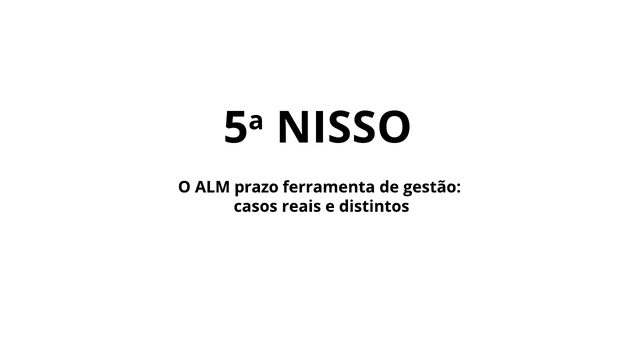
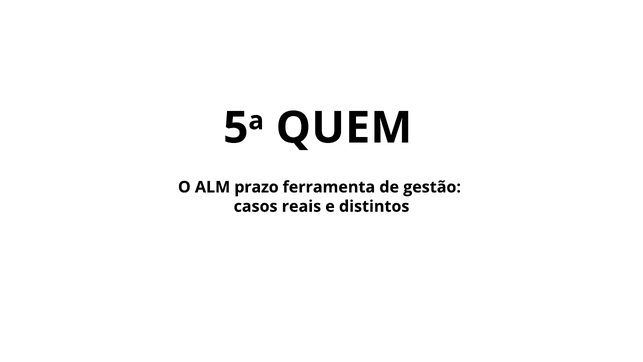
NISSO: NISSO -> QUEM
